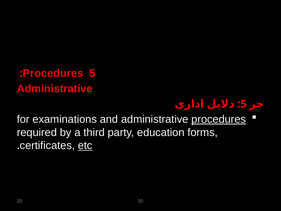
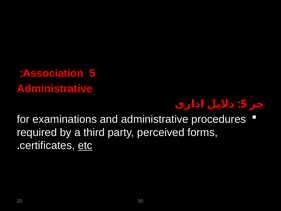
Procedures at (53, 73): Procedures -> Association
procedures at (219, 119) underline: present -> none
education: education -> perceived
